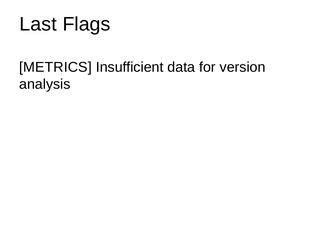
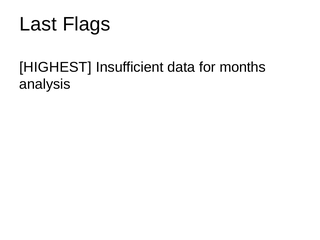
METRICS: METRICS -> HIGHEST
version: version -> months
